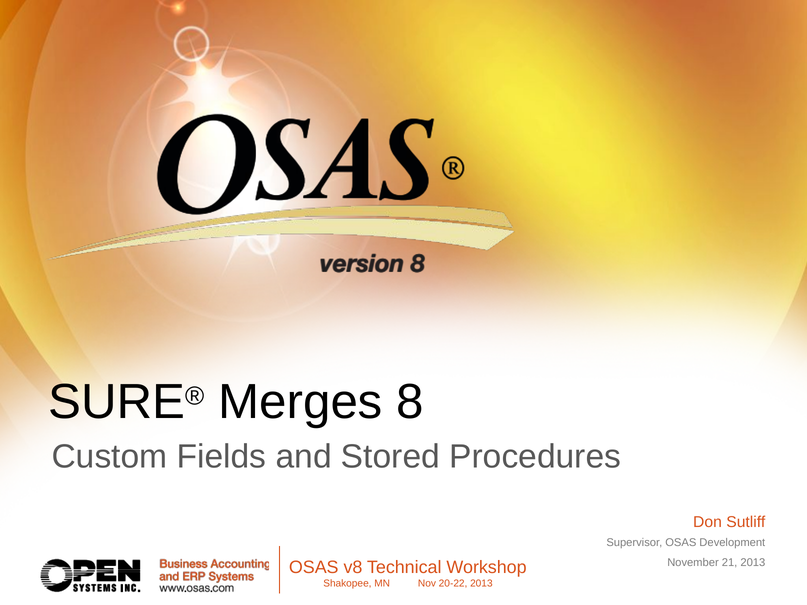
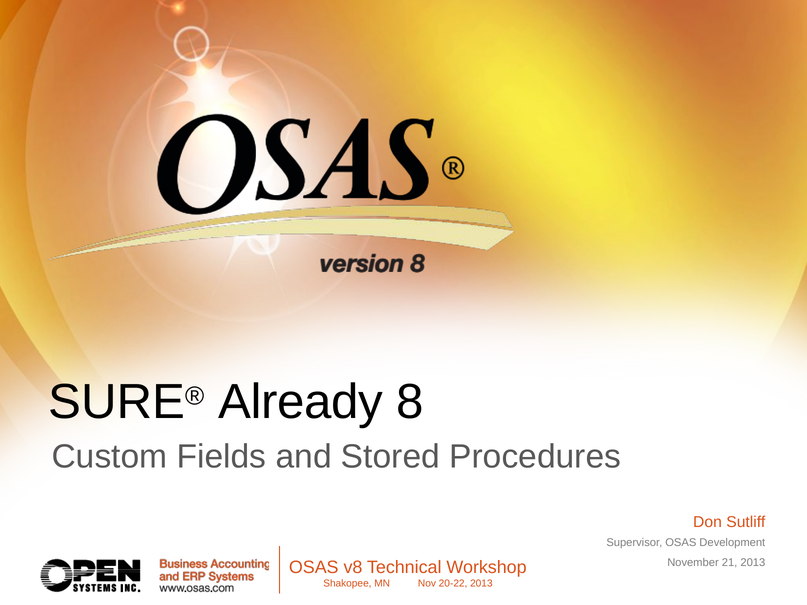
Merges: Merges -> Already
